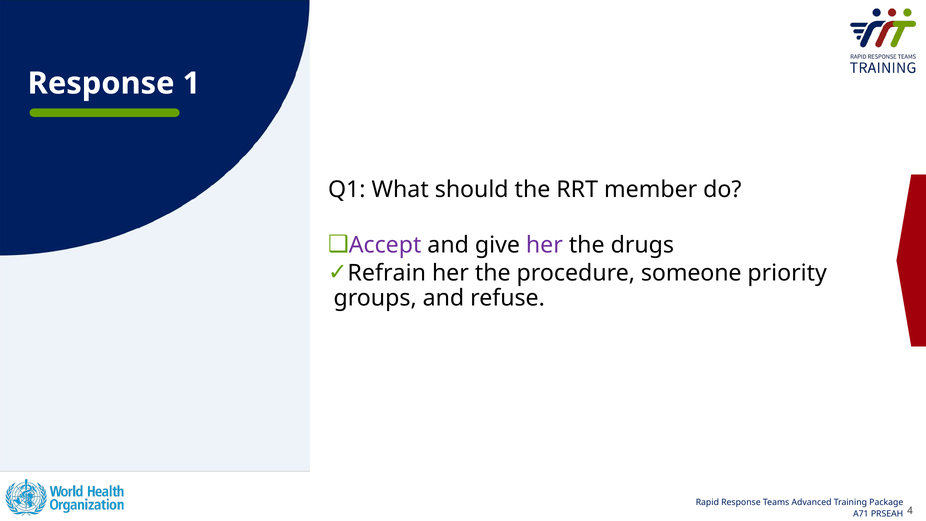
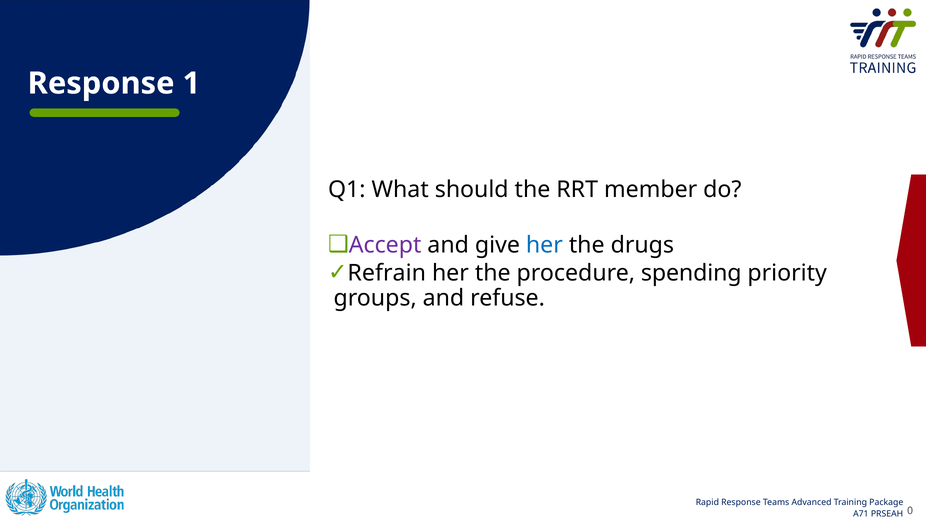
her at (544, 245) colour: purple -> blue
someone: someone -> spending
4: 4 -> 0
